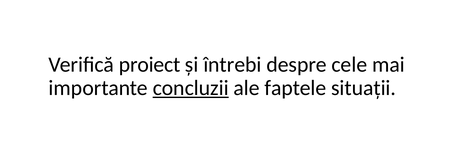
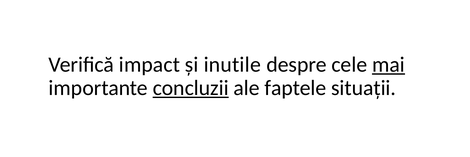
proiect: proiect -> impact
întrebi: întrebi -> inutile
mai underline: none -> present
